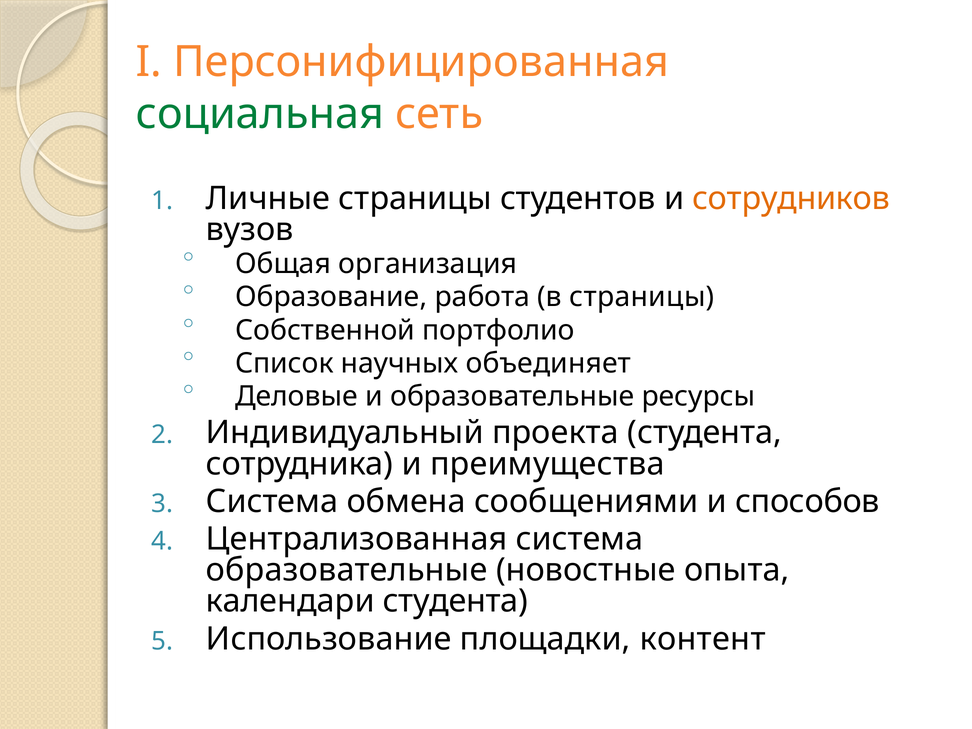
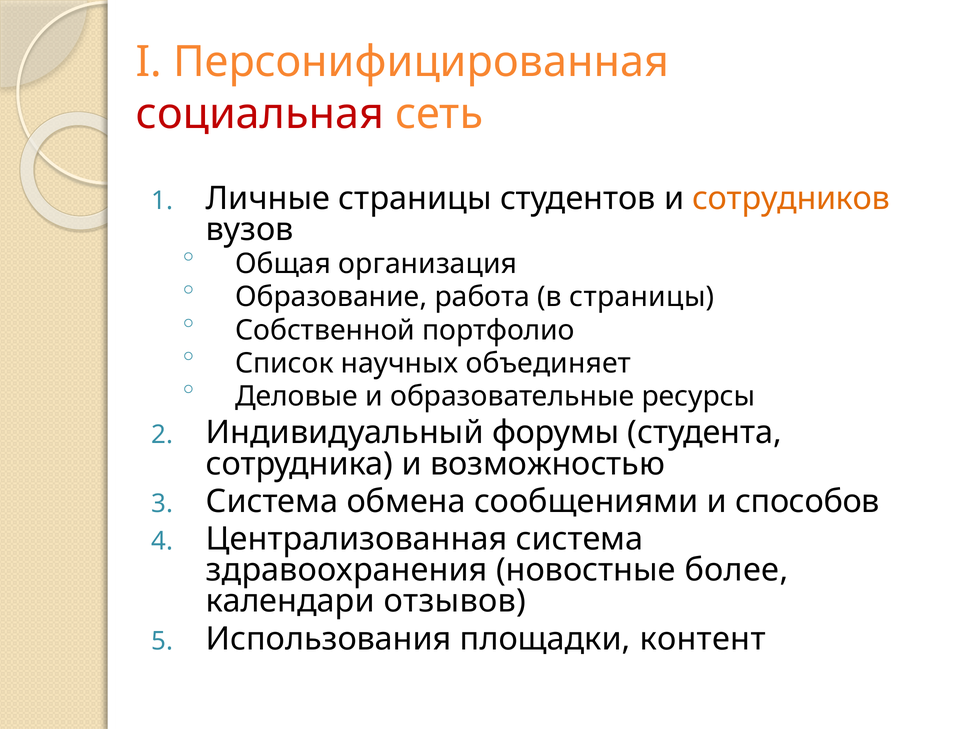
социальная colour: green -> red
проекта: проекта -> форумы
преимущества: преимущества -> возможностью
образовательные at (347, 570): образовательные -> здравоохранения
опыта: опыта -> более
календари студента: студента -> отзывов
Использование: Использование -> Использования
